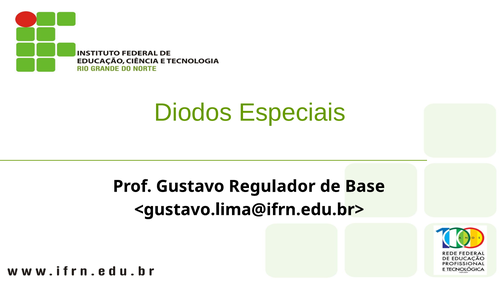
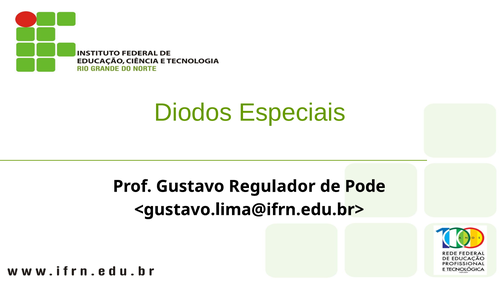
Base: Base -> Pode
